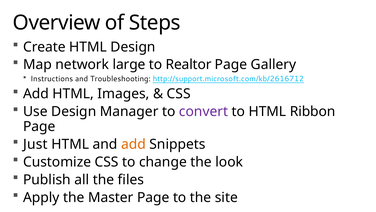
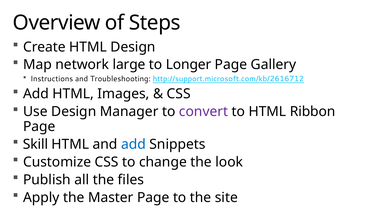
Realtor: Realtor -> Longer
Just: Just -> Skill
add at (133, 144) colour: orange -> blue
